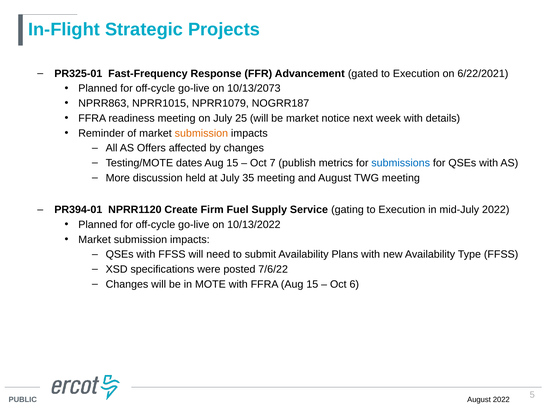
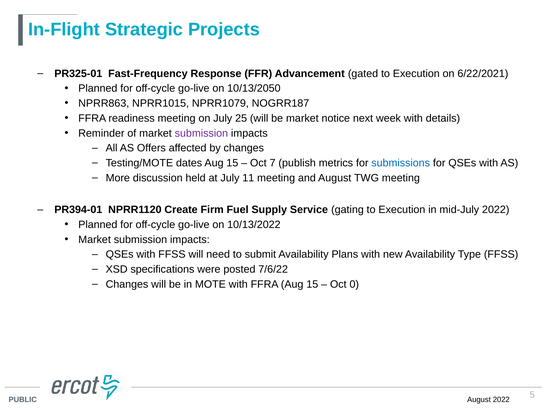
10/13/2073: 10/13/2073 -> 10/13/2050
submission at (201, 133) colour: orange -> purple
35: 35 -> 11
6: 6 -> 0
